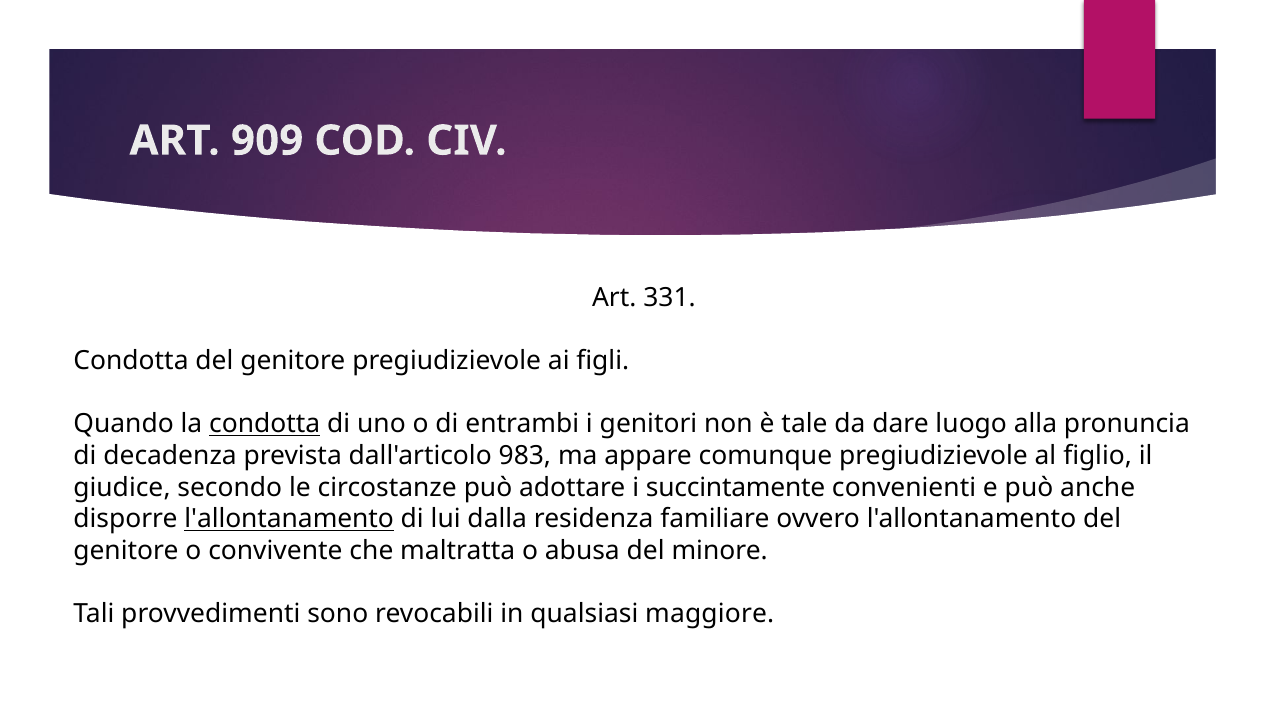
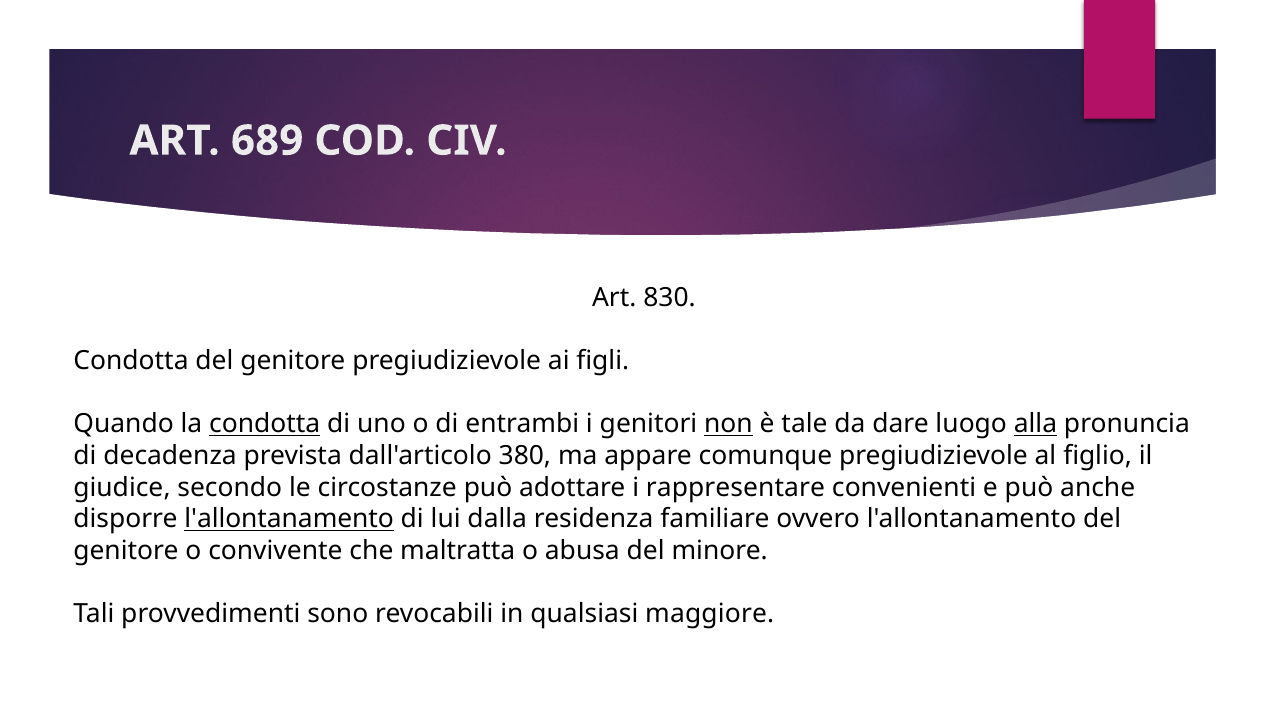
909: 909 -> 689
331: 331 -> 830
non underline: none -> present
alla underline: none -> present
983: 983 -> 380
succintamente: succintamente -> rappresentare
